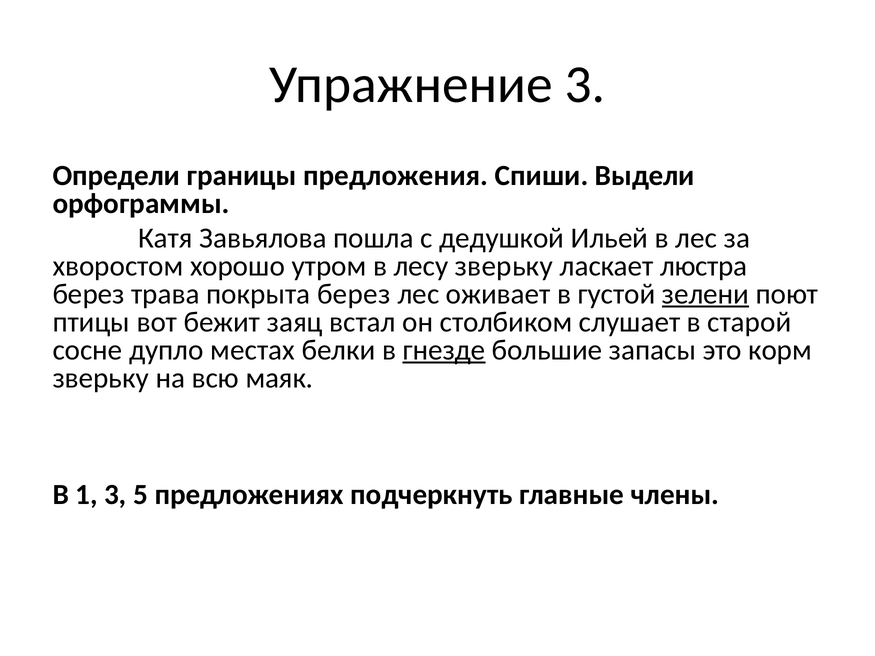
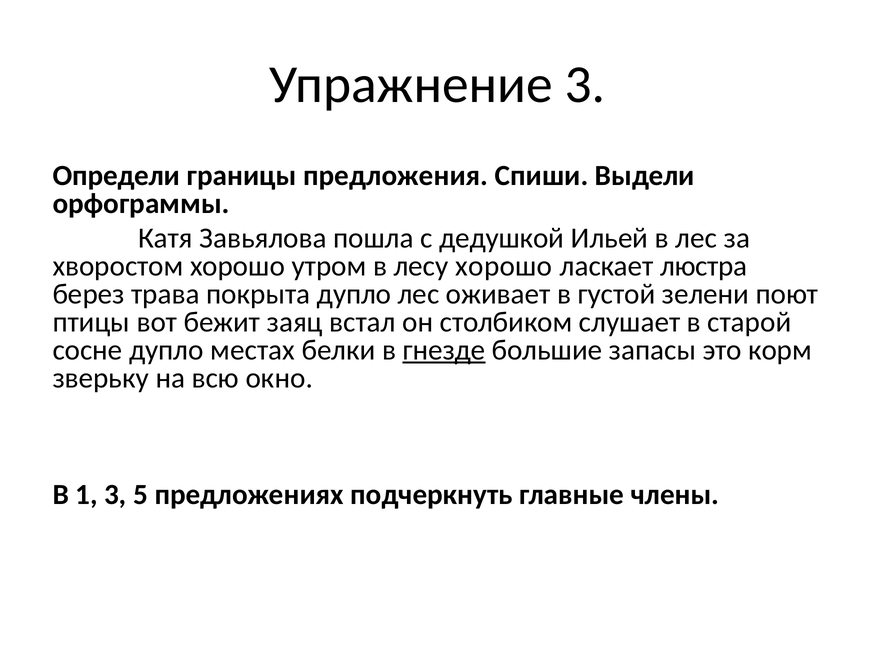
лесу зверьку: зверьку -> хорошо
покрыта берез: берез -> дупло
зелени underline: present -> none
маяк: маяк -> окно
